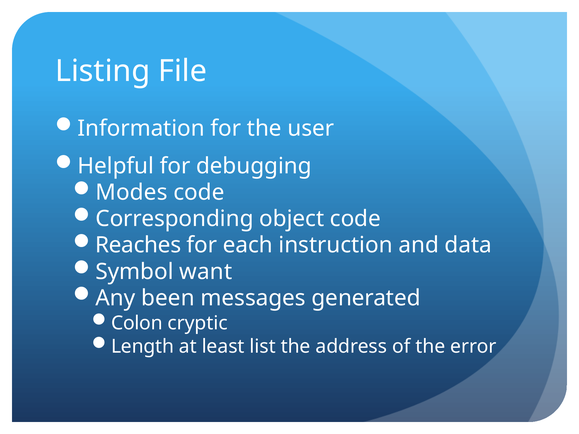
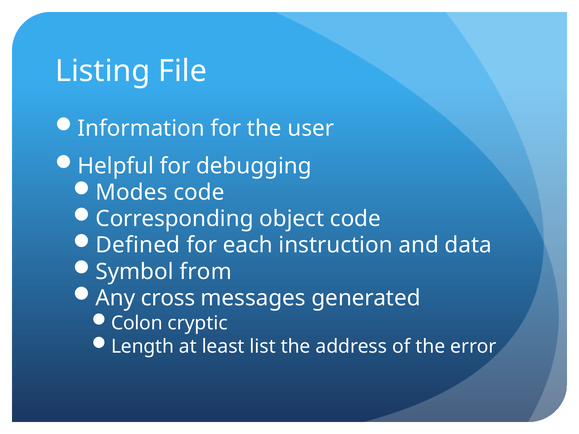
Reaches: Reaches -> Defined
want: want -> from
been: been -> cross
